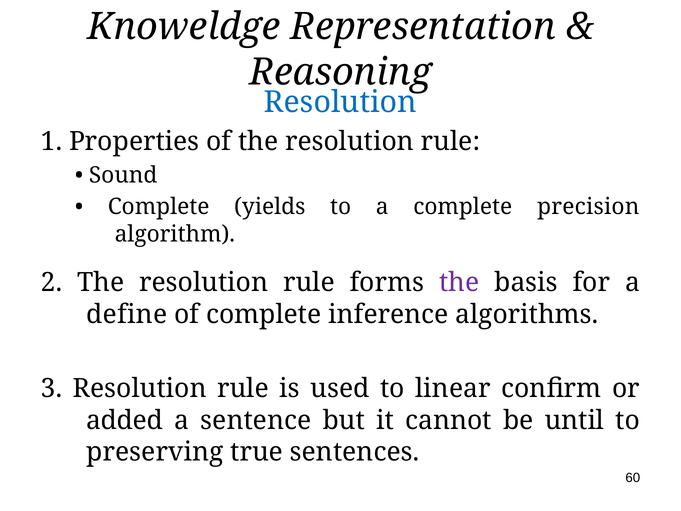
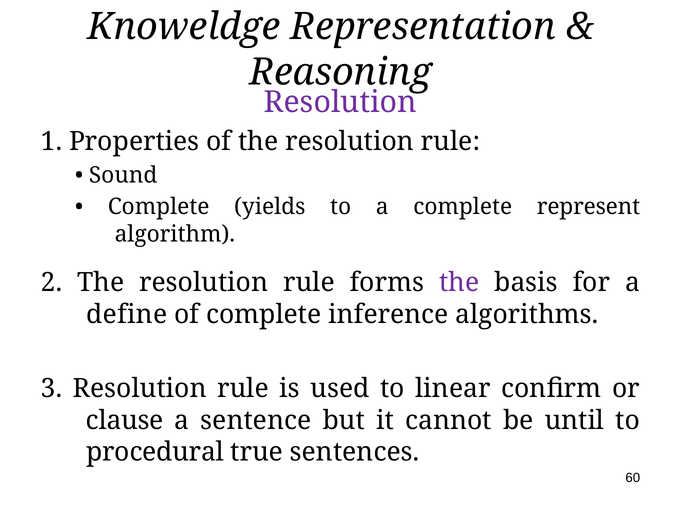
Resolution at (340, 102) colour: blue -> purple
precision: precision -> represent
added: added -> clause
preserving: preserving -> procedural
